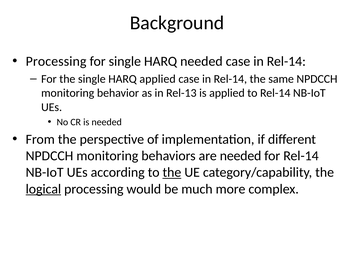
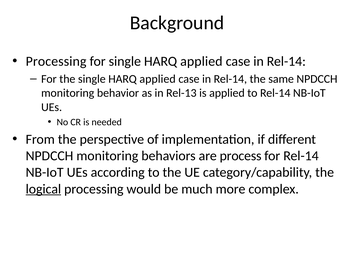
for single HARQ needed: needed -> applied
are needed: needed -> process
the at (172, 172) underline: present -> none
